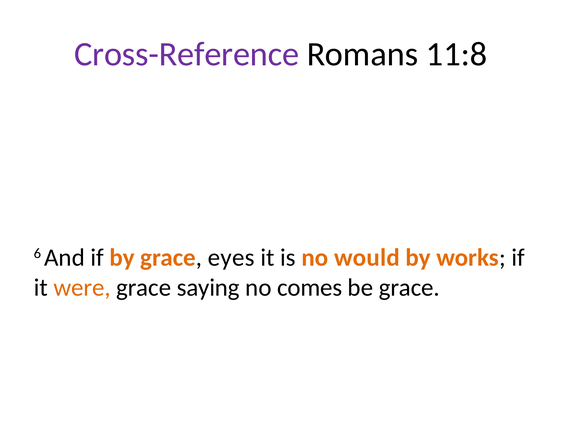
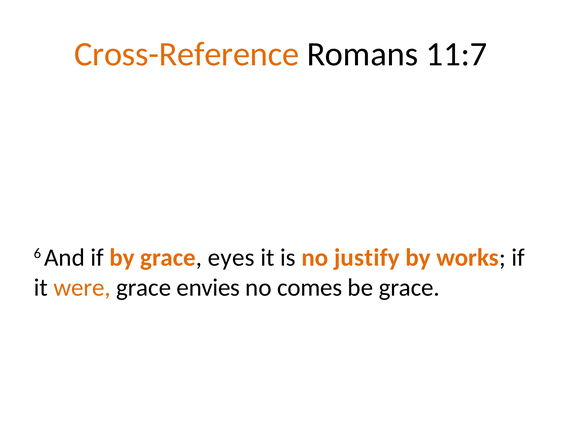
Cross-Reference colour: purple -> orange
11:8: 11:8 -> 11:7
would: would -> justify
saying: saying -> envies
